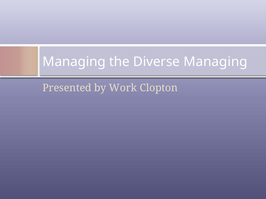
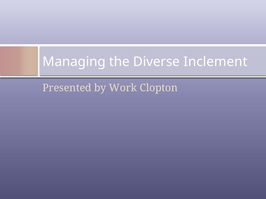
Diverse Managing: Managing -> Inclement
